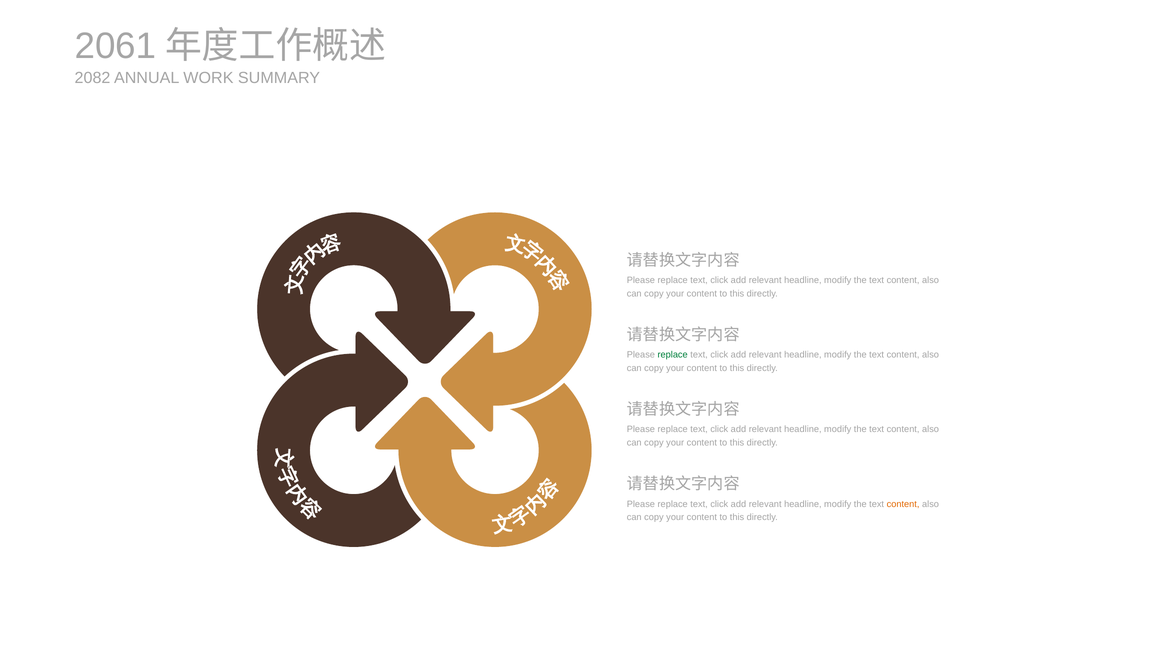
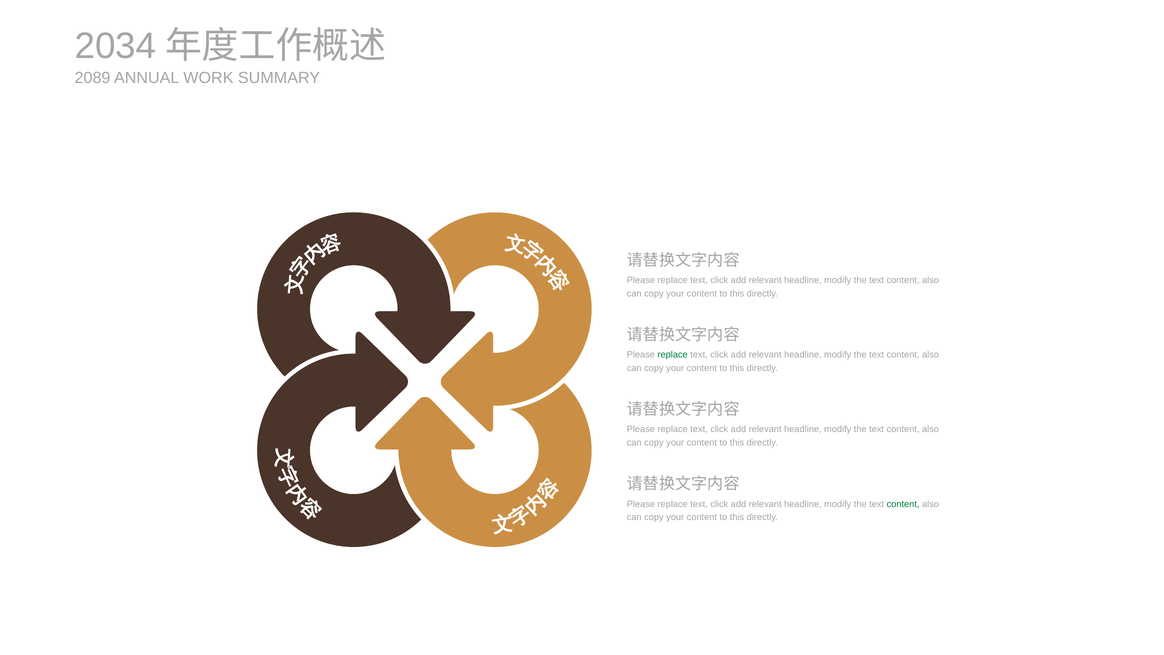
2061: 2061 -> 2034
2082: 2082 -> 2089
content at (903, 504) colour: orange -> green
